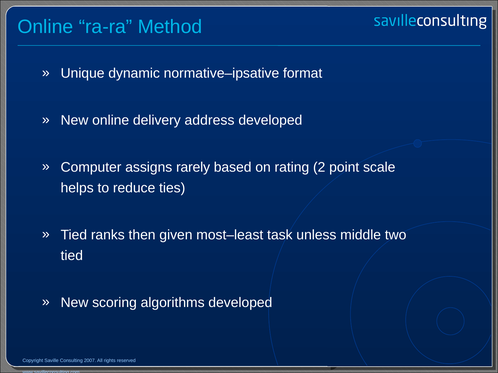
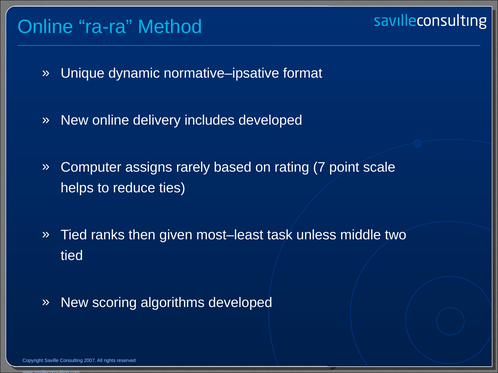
address: address -> includes
2: 2 -> 7
